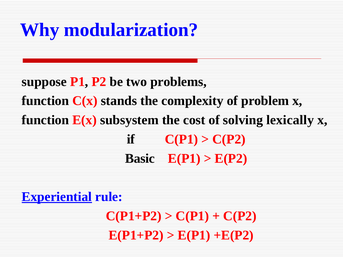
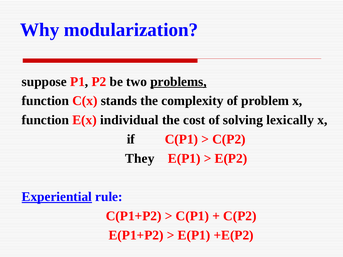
problems underline: none -> present
subsystem: subsystem -> individual
Basic: Basic -> They
